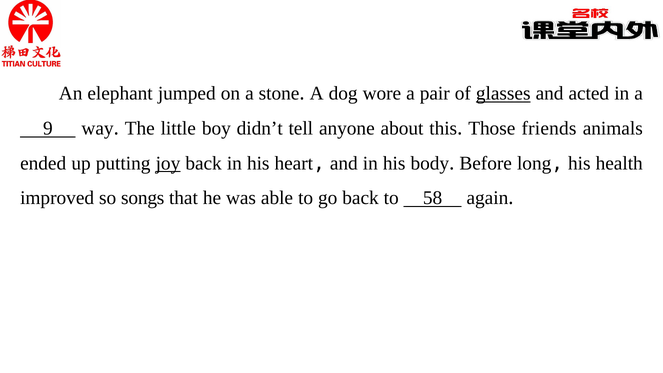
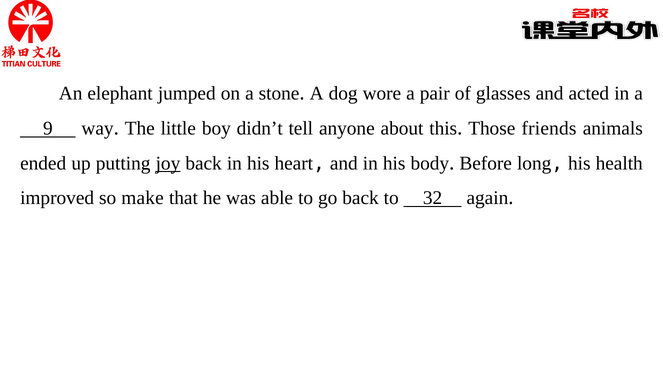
glasses underline: present -> none
songs: songs -> make
58: 58 -> 32
